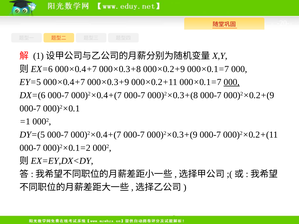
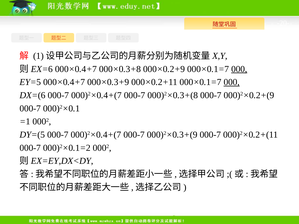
000 at (239, 69) underline: none -> present
